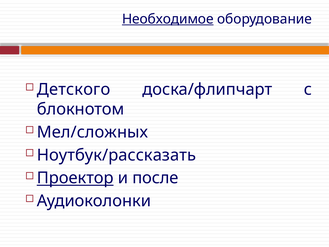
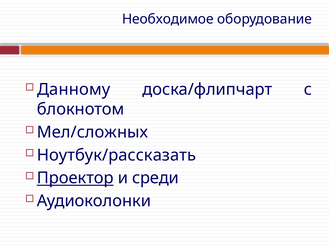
Необходимое underline: present -> none
Детского: Детского -> Данному
после: после -> среди
